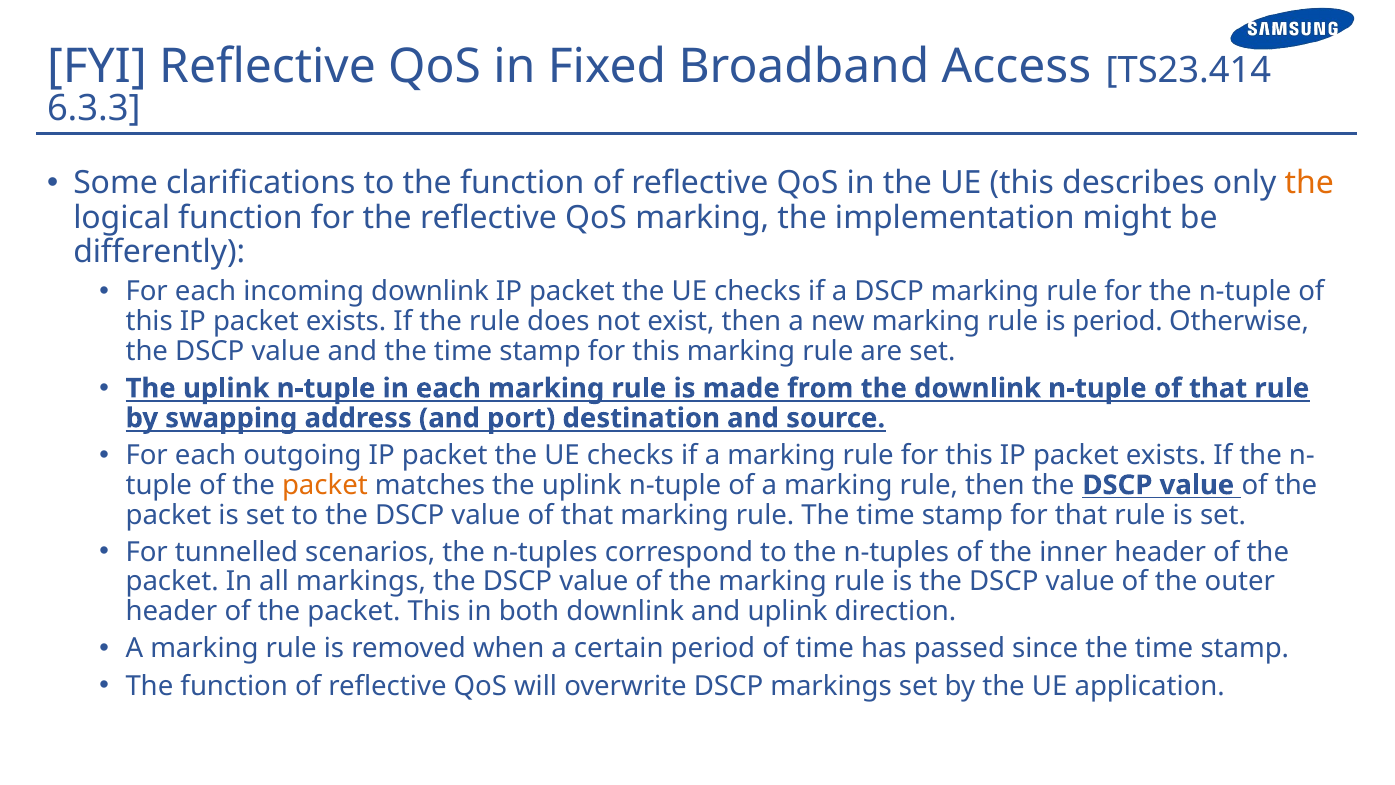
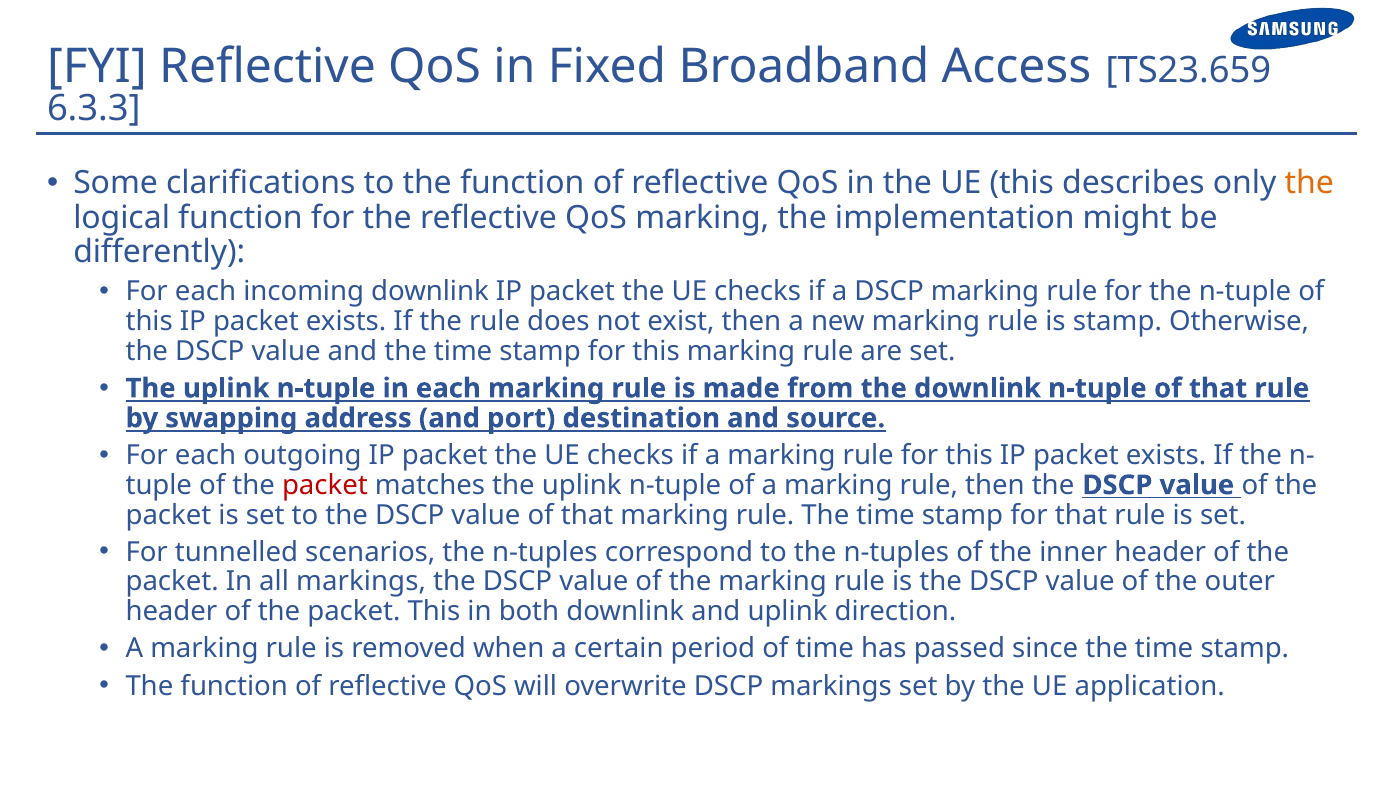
TS23.414: TS23.414 -> TS23.659
is period: period -> stamp
packet at (325, 485) colour: orange -> red
